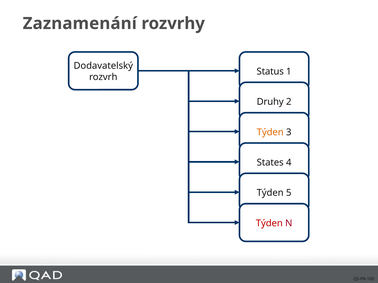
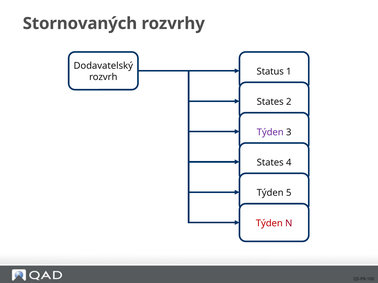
Zaznamenání: Zaznamenání -> Stornovaných
Druhy at (270, 102): Druhy -> States
Týden at (270, 132) colour: orange -> purple
